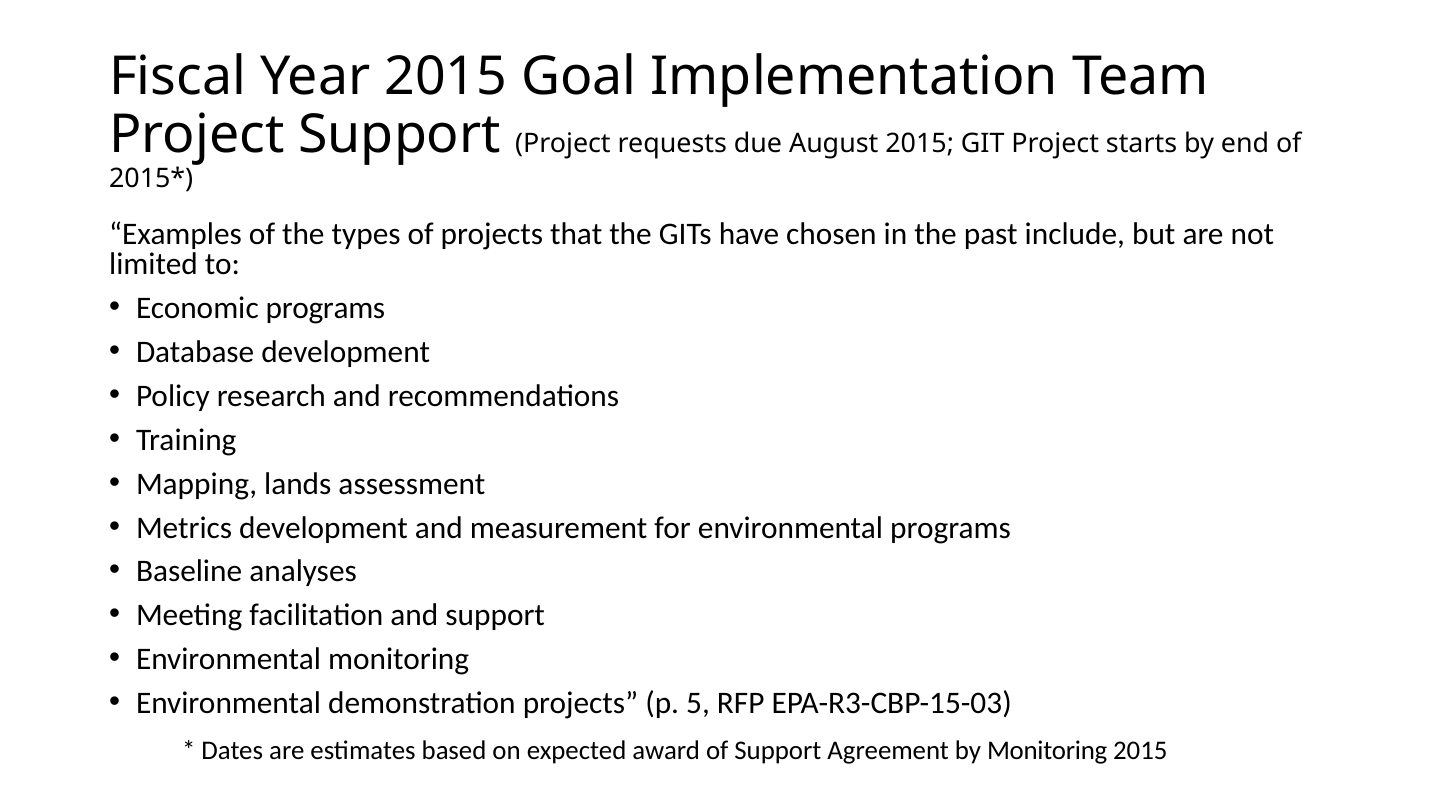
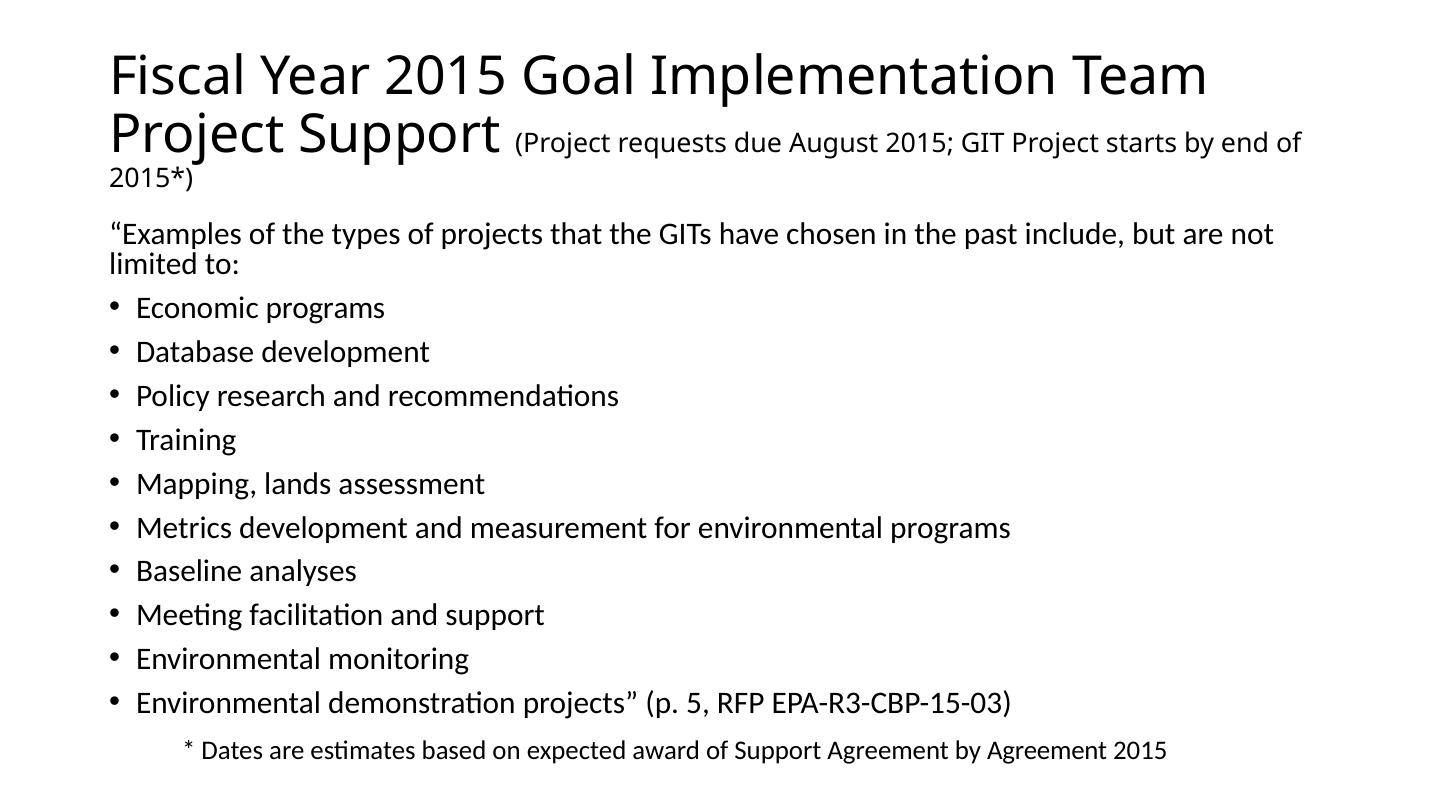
by Monitoring: Monitoring -> Agreement
